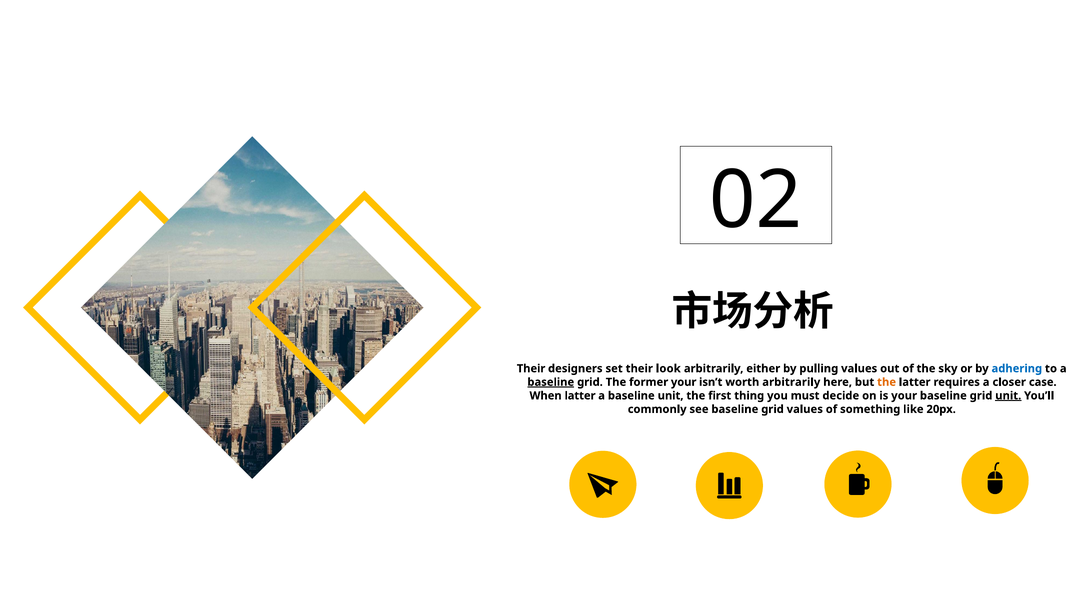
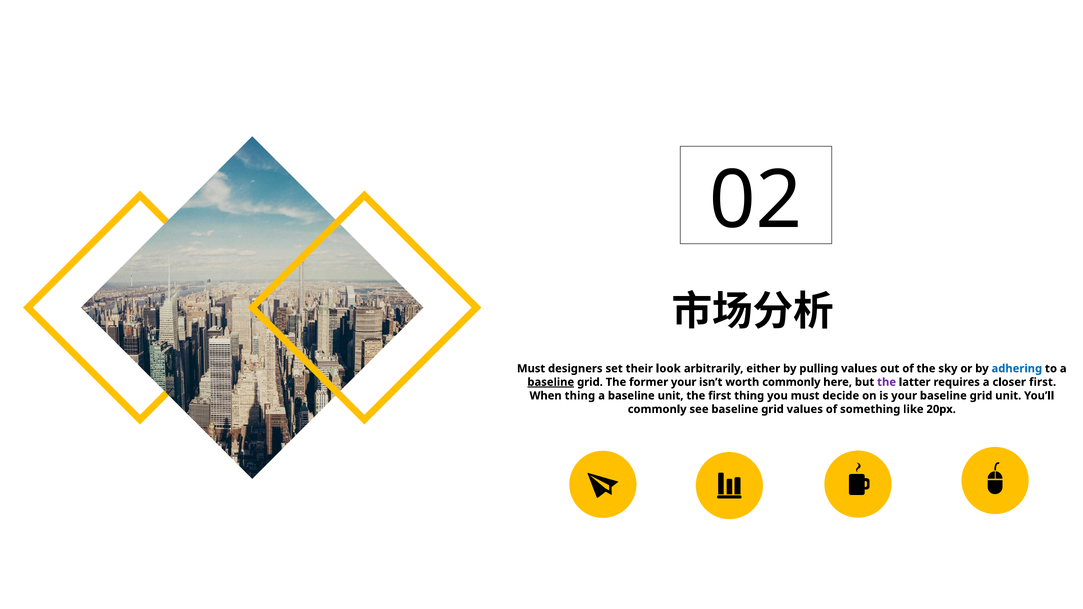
Their at (531, 369): Their -> Must
worth arbitrarily: arbitrarily -> commonly
the at (887, 382) colour: orange -> purple
closer case: case -> first
When latter: latter -> thing
unit at (1008, 396) underline: present -> none
